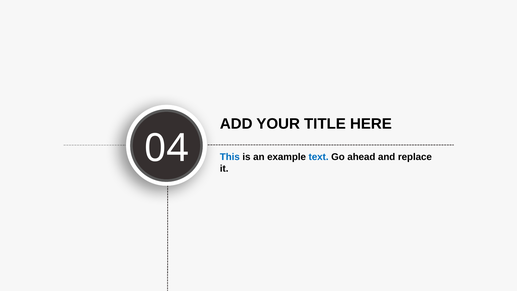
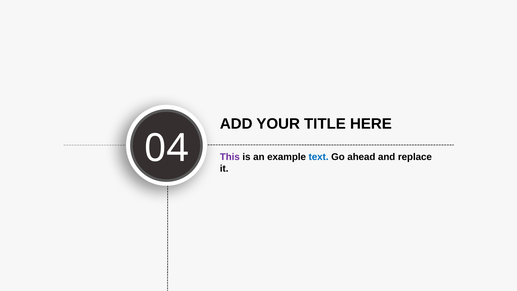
This colour: blue -> purple
